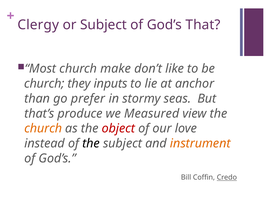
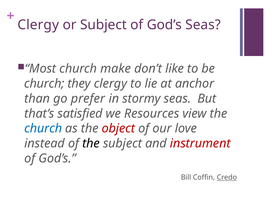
God’s That: That -> Seas
they inputs: inputs -> clergy
produce: produce -> satisfied
Measured: Measured -> Resources
church at (43, 128) colour: orange -> blue
instrument colour: orange -> red
